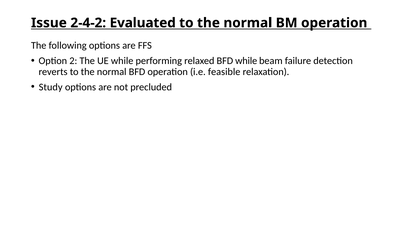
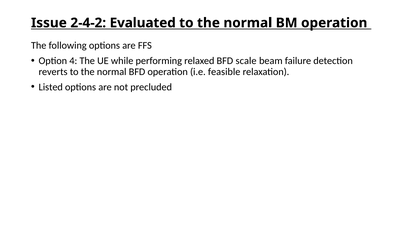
2: 2 -> 4
BFD while: while -> scale
Study: Study -> Listed
